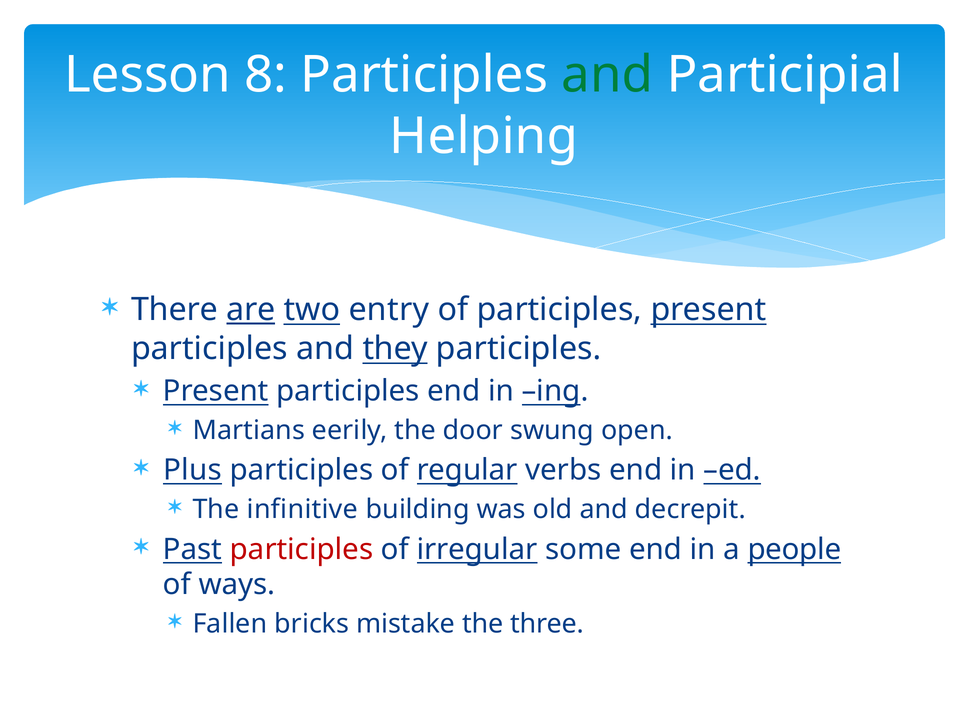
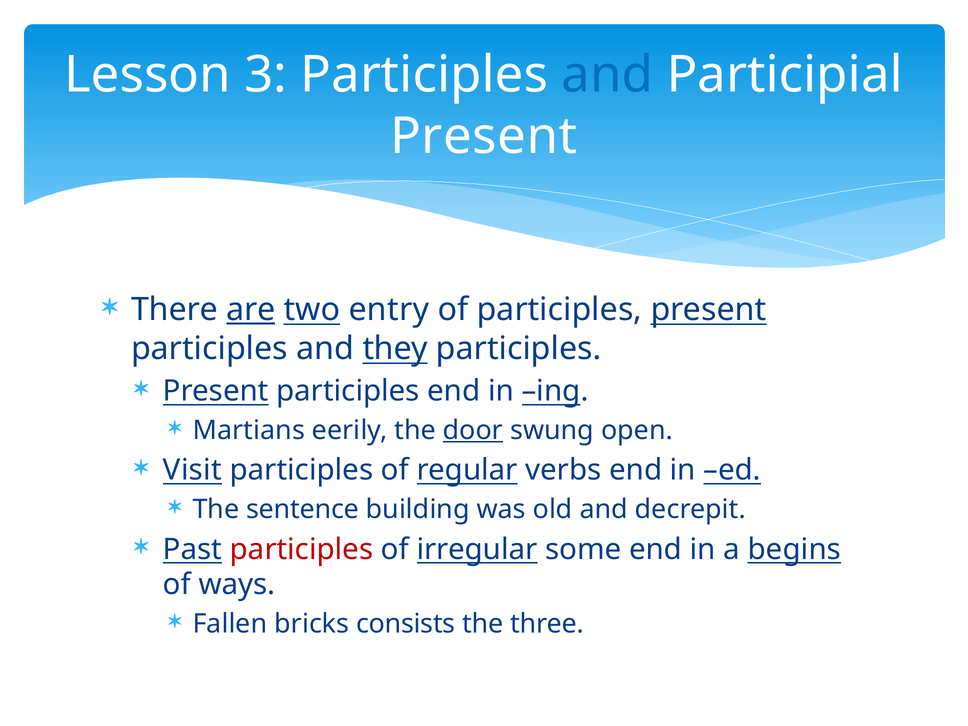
8: 8 -> 3
and at (607, 75) colour: green -> blue
Helping at (484, 136): Helping -> Present
door underline: none -> present
Plus: Plus -> Visit
infinitive: infinitive -> sentence
people: people -> begins
mistake: mistake -> consists
